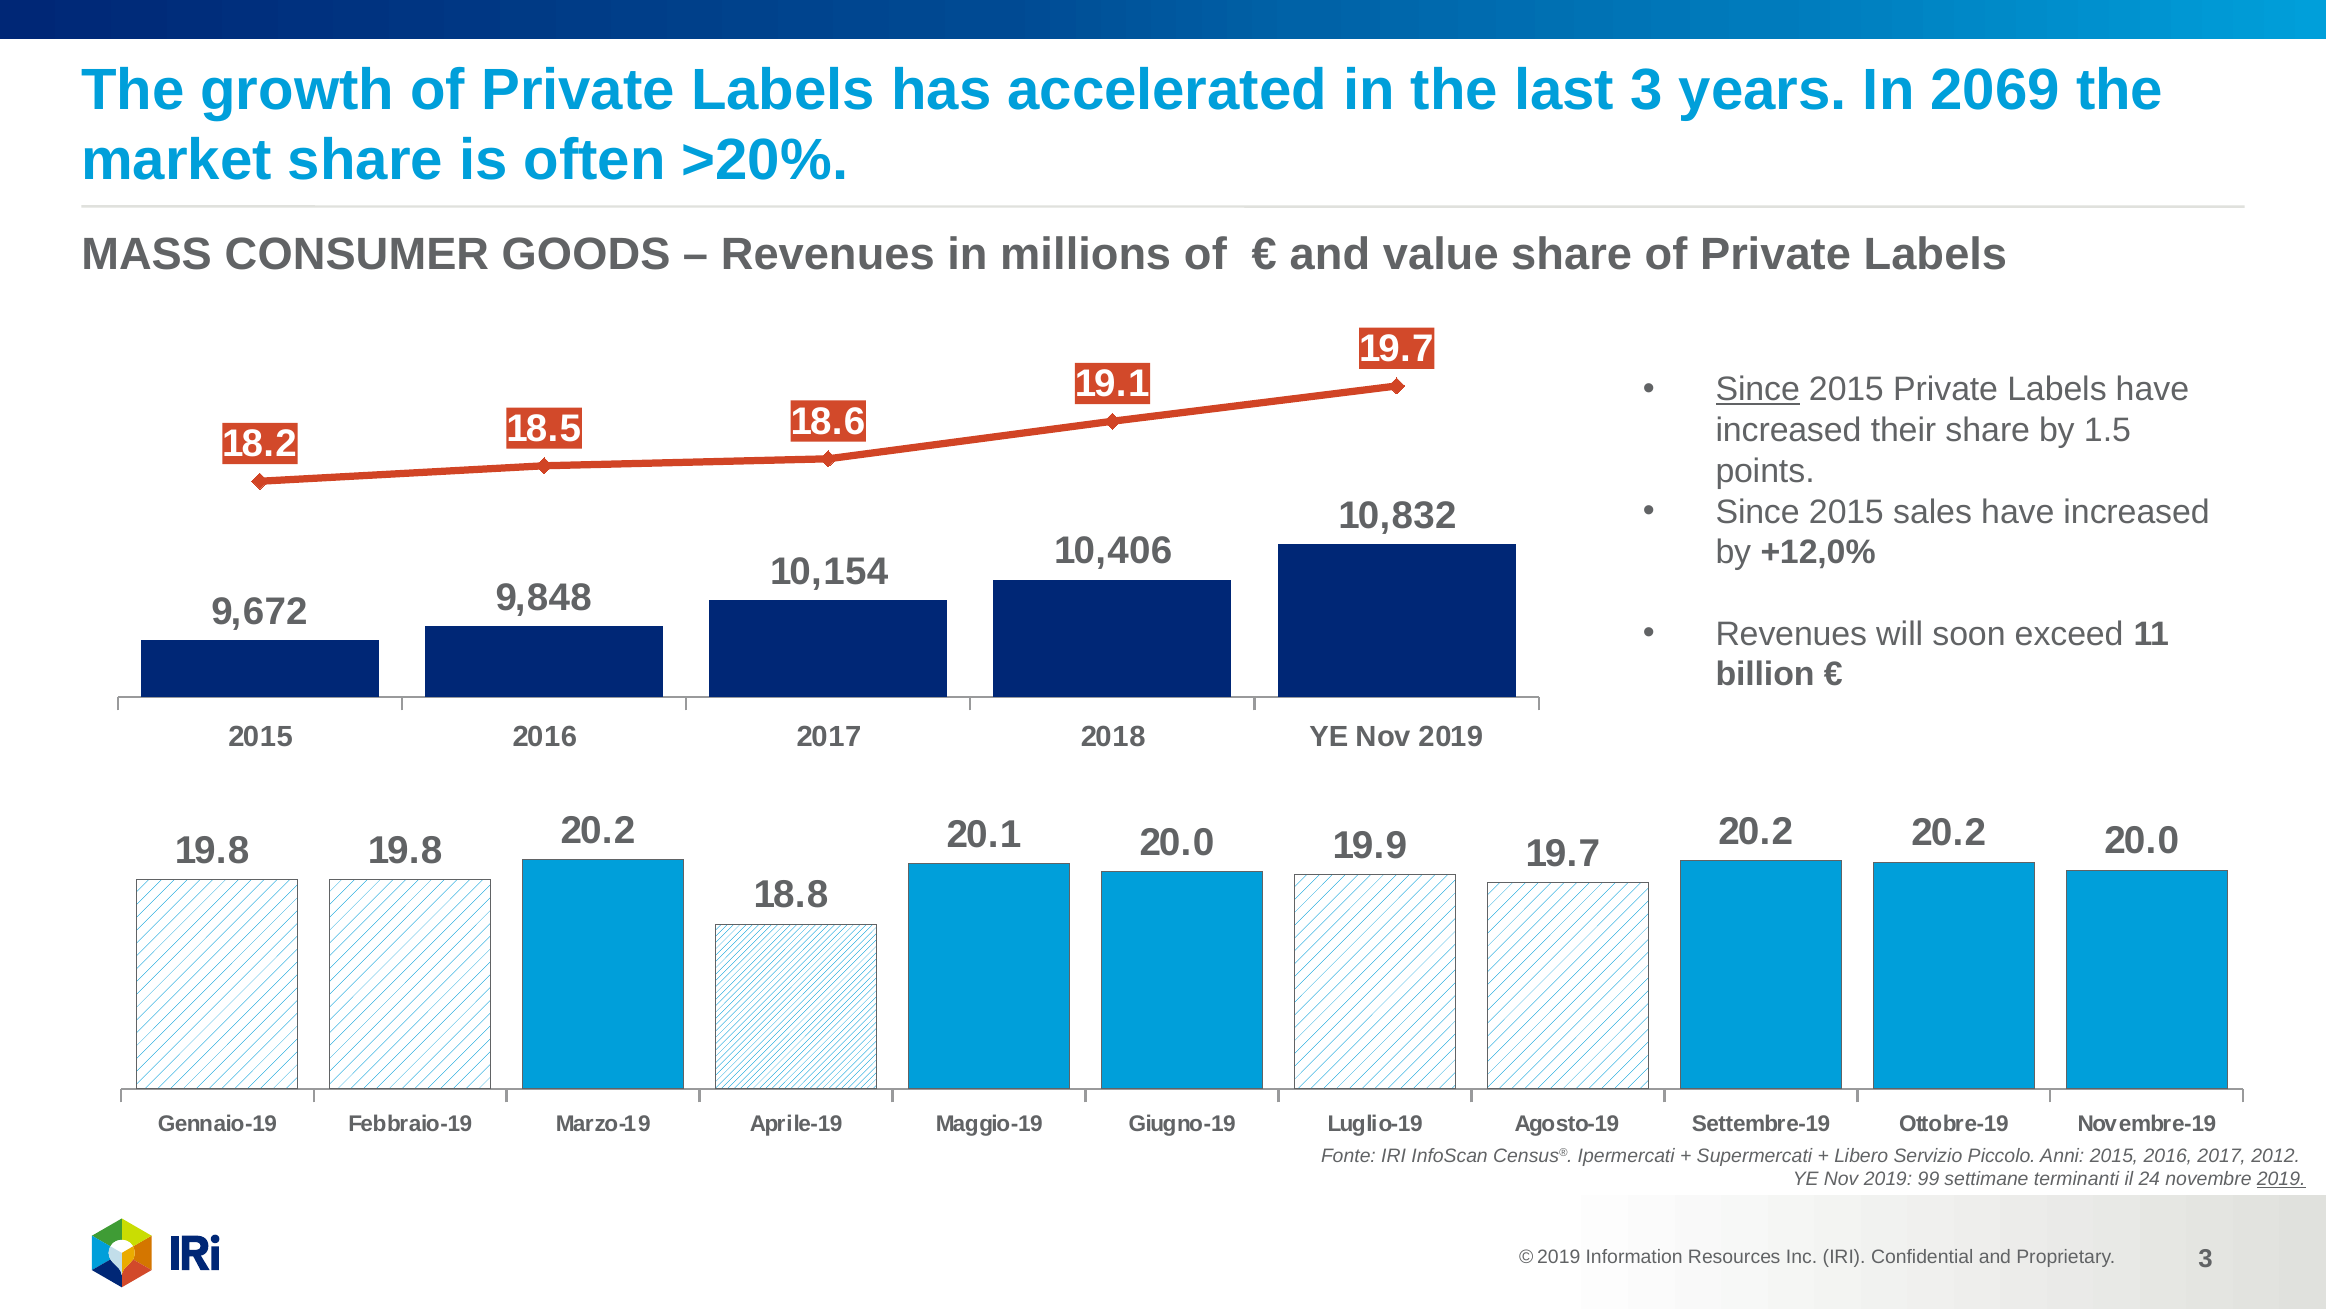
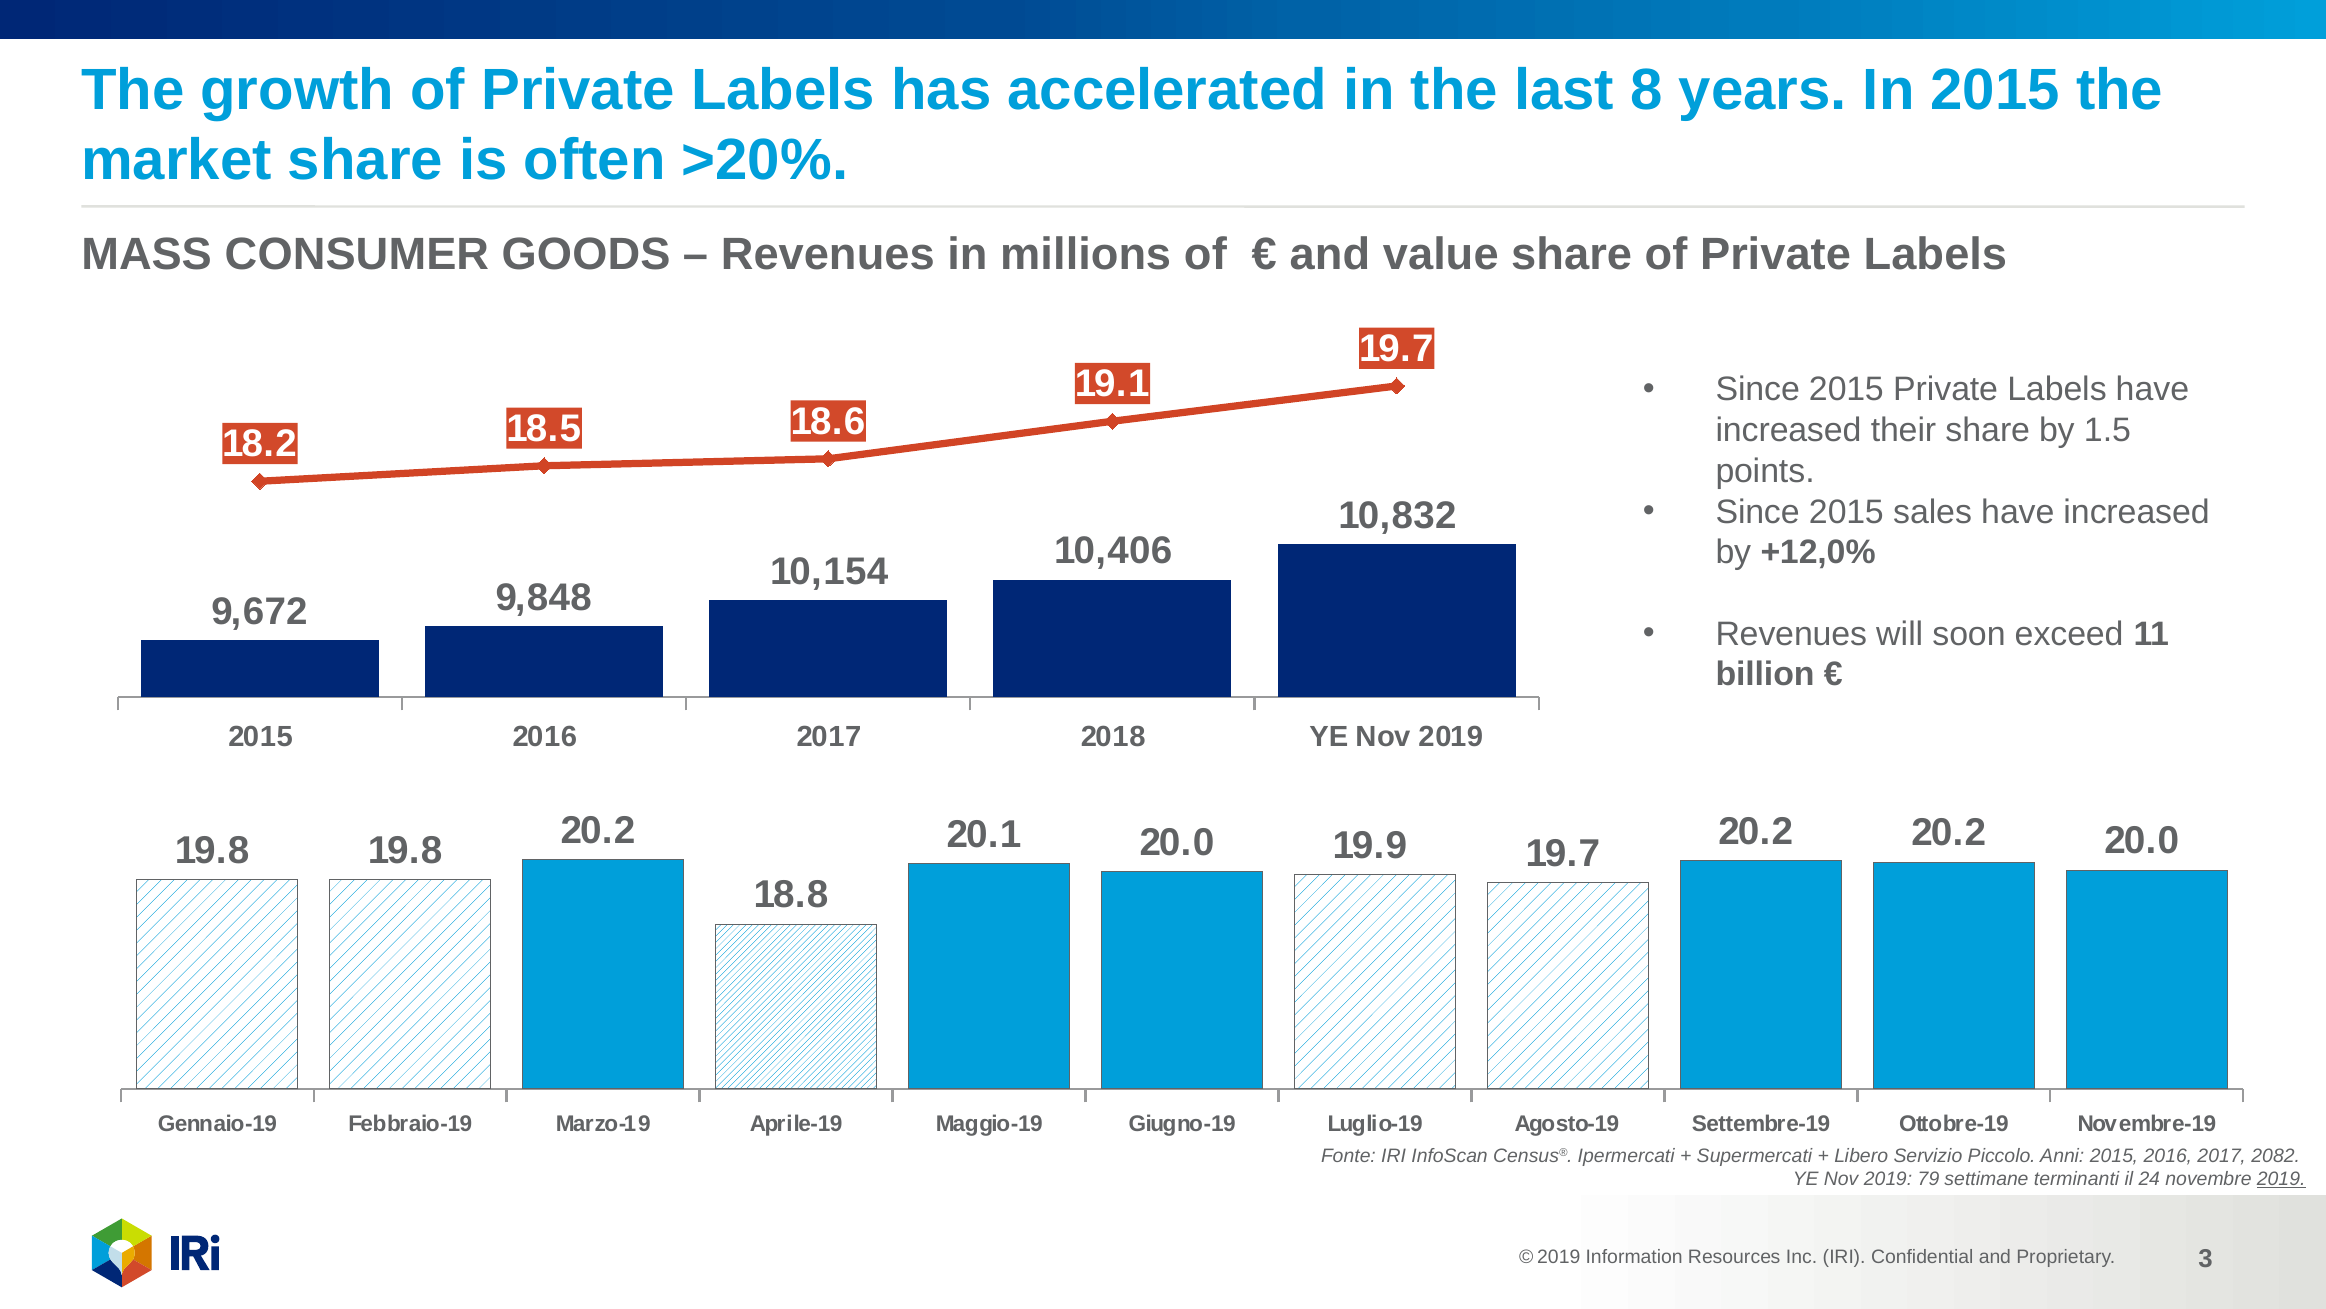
last 3: 3 -> 8
In 2069: 2069 -> 2015
Since at (1758, 390) underline: present -> none
2012: 2012 -> 2082
99: 99 -> 79
